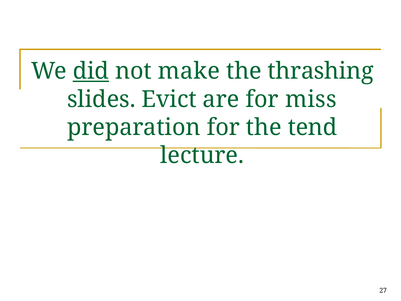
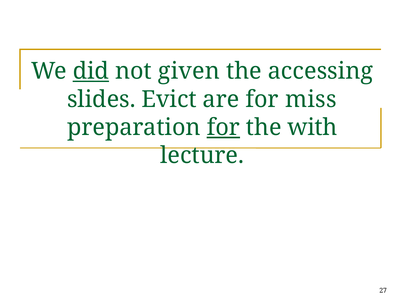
make: make -> given
thrashing: thrashing -> accessing
for at (223, 127) underline: none -> present
tend: tend -> with
